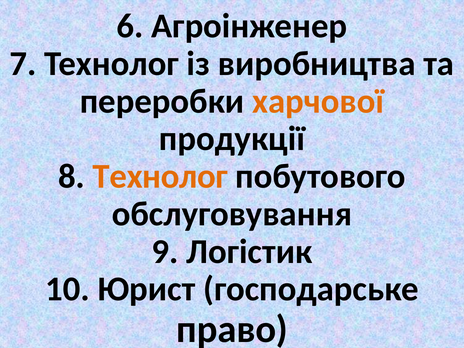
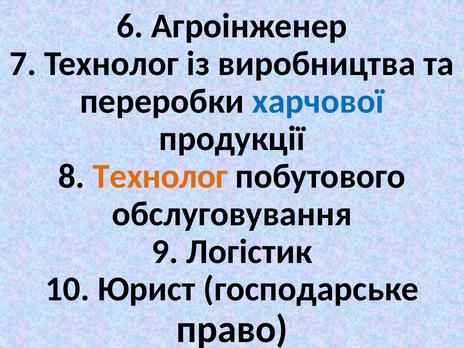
харчової colour: orange -> blue
